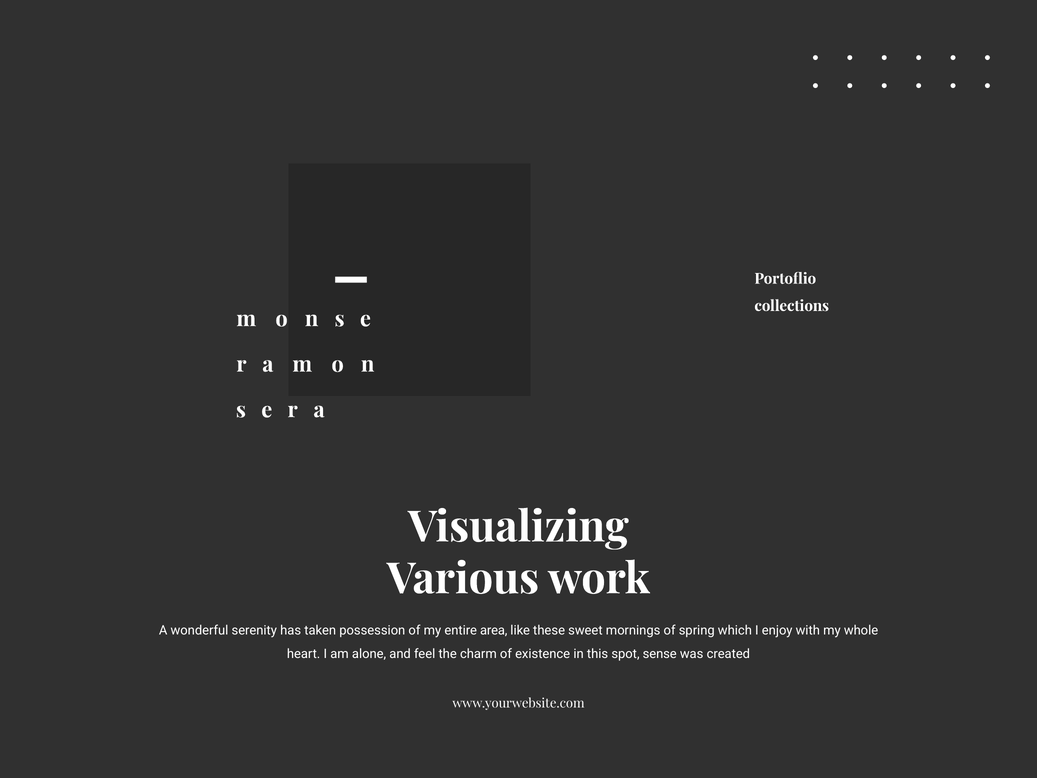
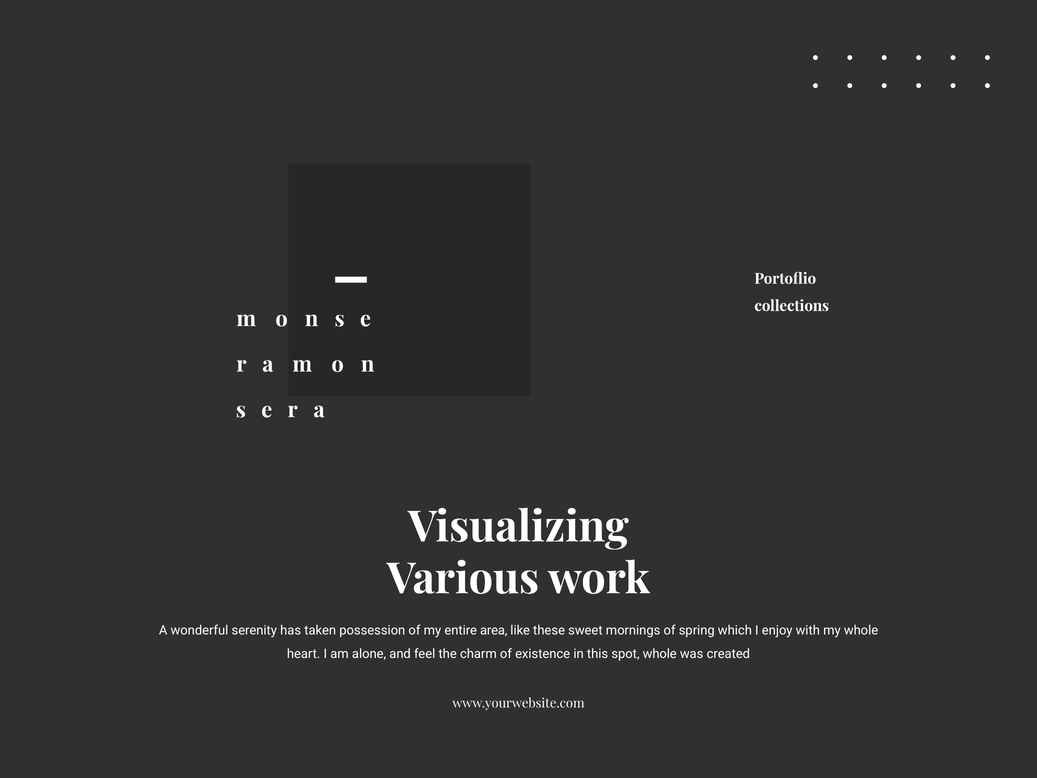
spot sense: sense -> whole
